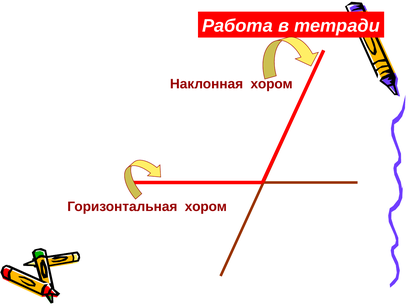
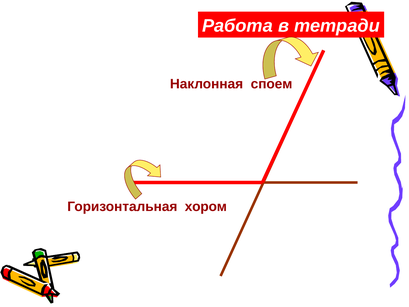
Наклонная хором: хором -> споем
